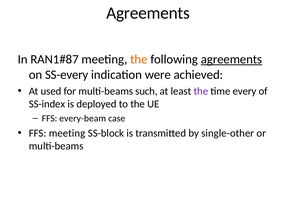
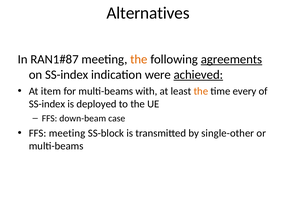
Agreements at (148, 13): Agreements -> Alternatives
on SS-every: SS-every -> SS-index
achieved underline: none -> present
used: used -> item
such: such -> with
the at (201, 91) colour: purple -> orange
every-beam: every-beam -> down-beam
